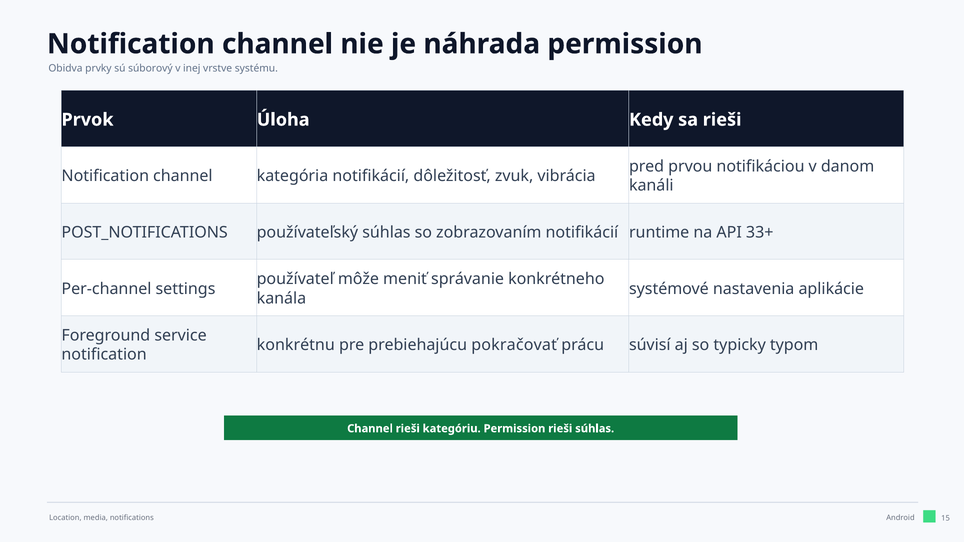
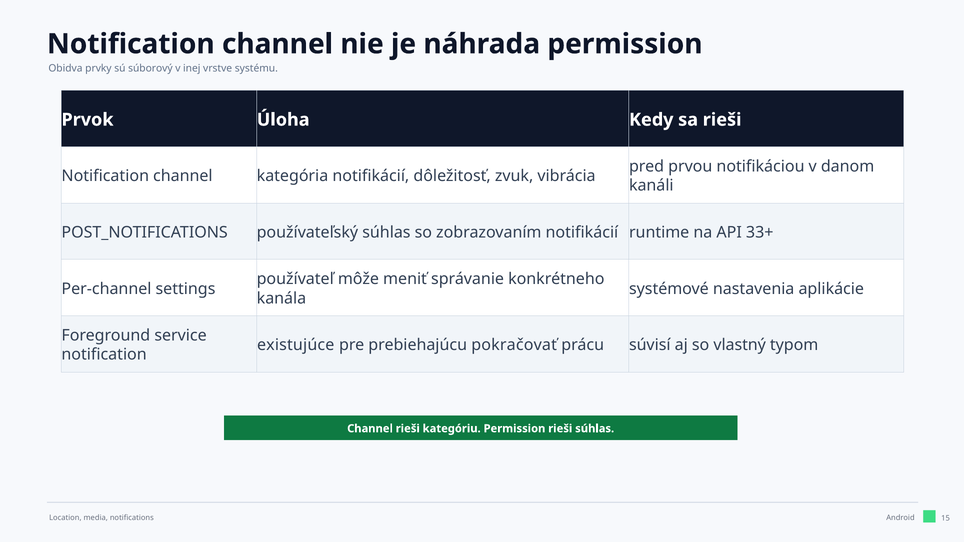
konkrétnu: konkrétnu -> existujúce
typicky: typicky -> vlastný
